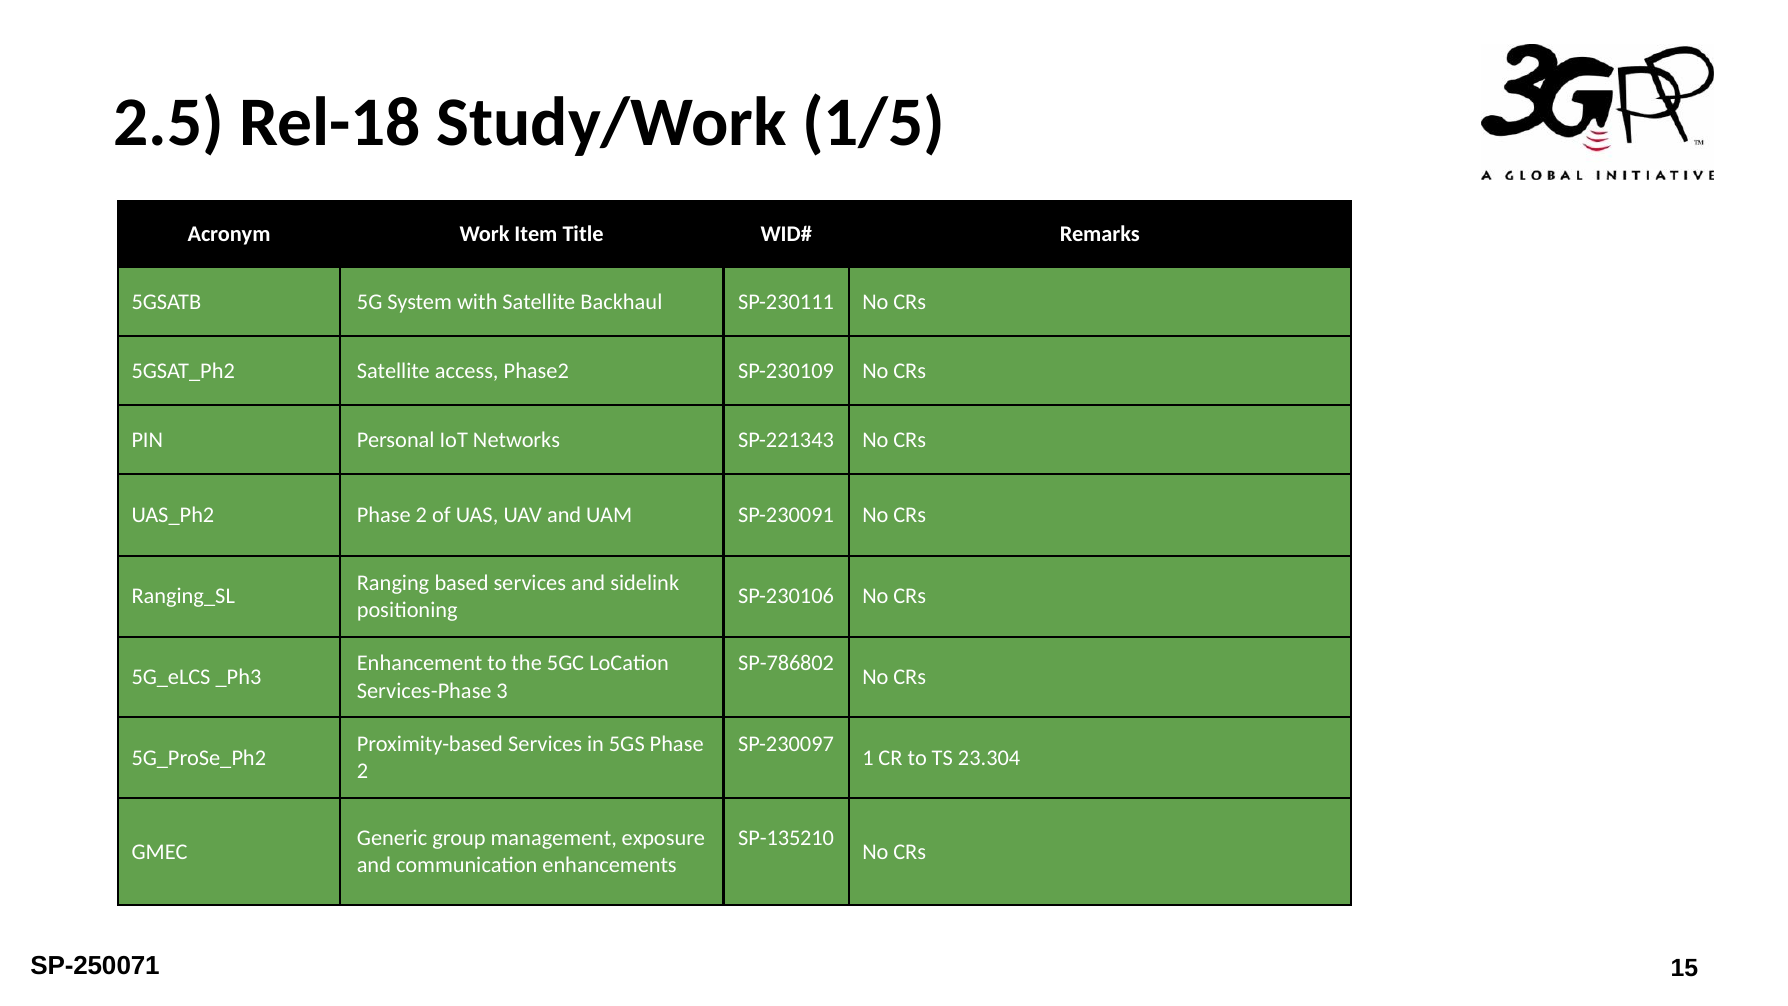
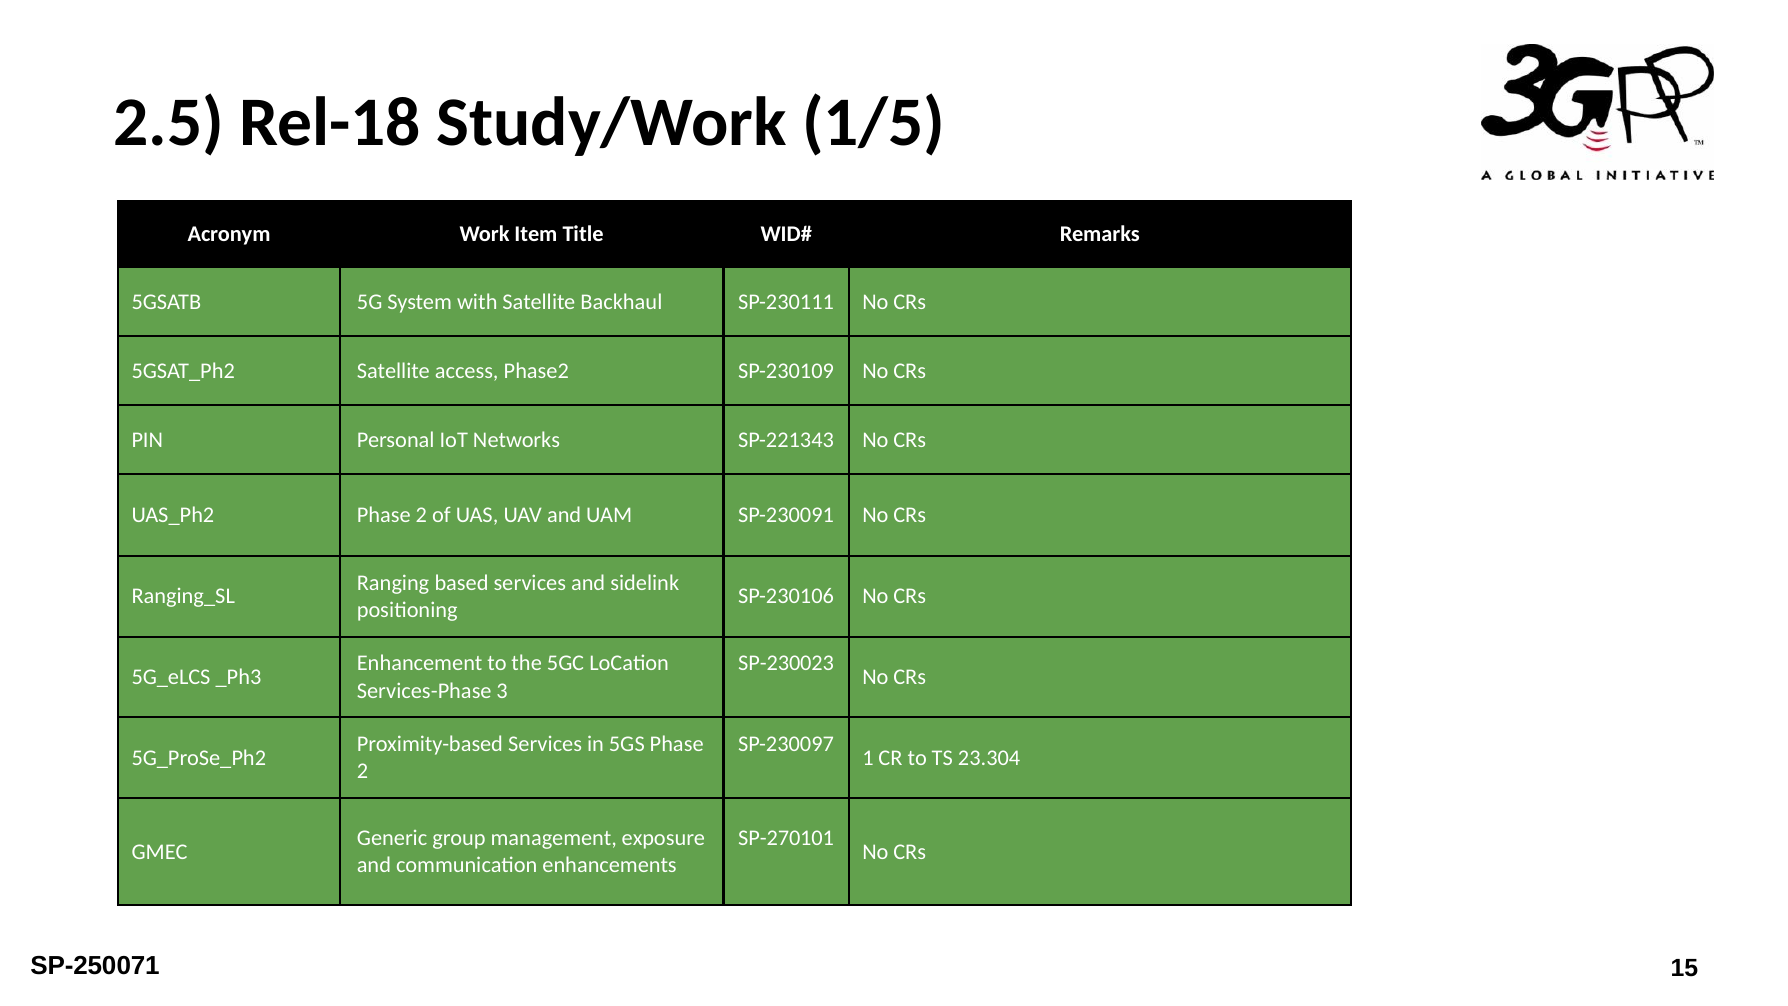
SP-786802: SP-786802 -> SP-230023
SP-135210: SP-135210 -> SP-270101
